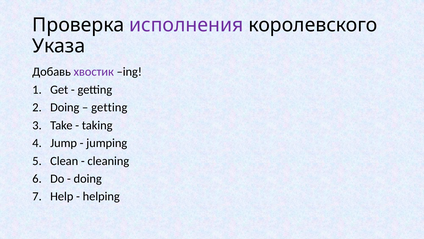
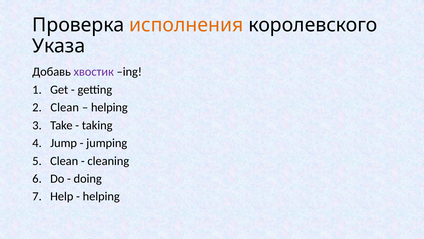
исполнения colour: purple -> orange
Doing at (65, 107): Doing -> Clean
getting at (109, 107): getting -> helping
